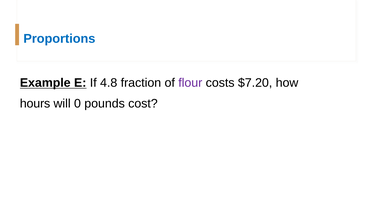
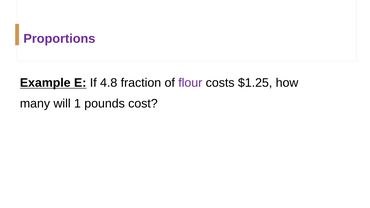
Proportions colour: blue -> purple
$7.20: $7.20 -> $1.25
hours: hours -> many
0: 0 -> 1
